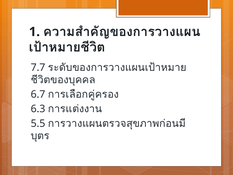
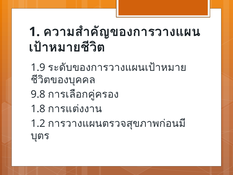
7.7: 7.7 -> 1.9
6.7: 6.7 -> 9.8
6.3: 6.3 -> 1.8
5.5: 5.5 -> 1.2
